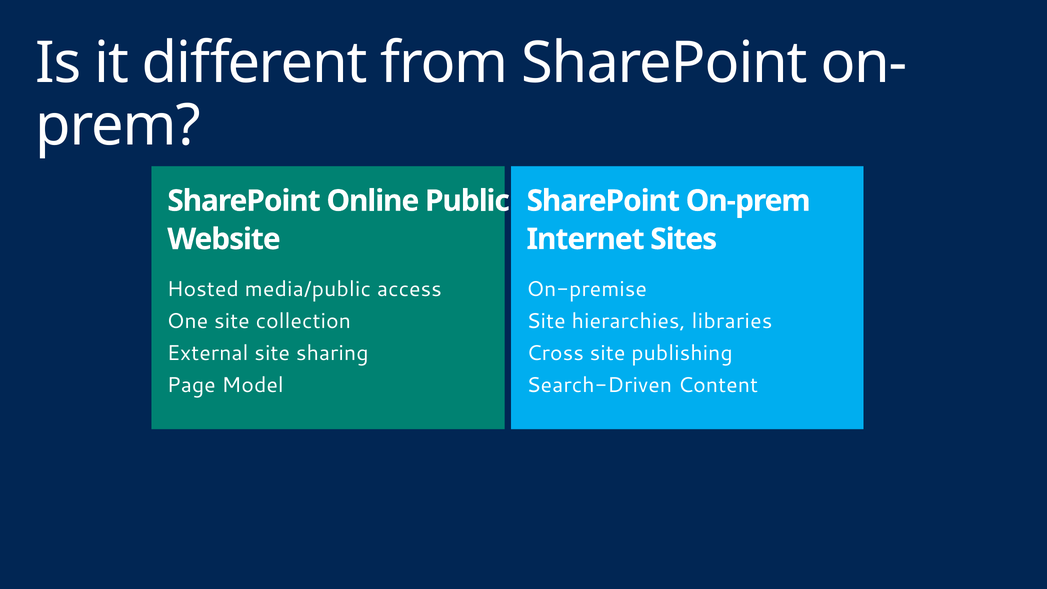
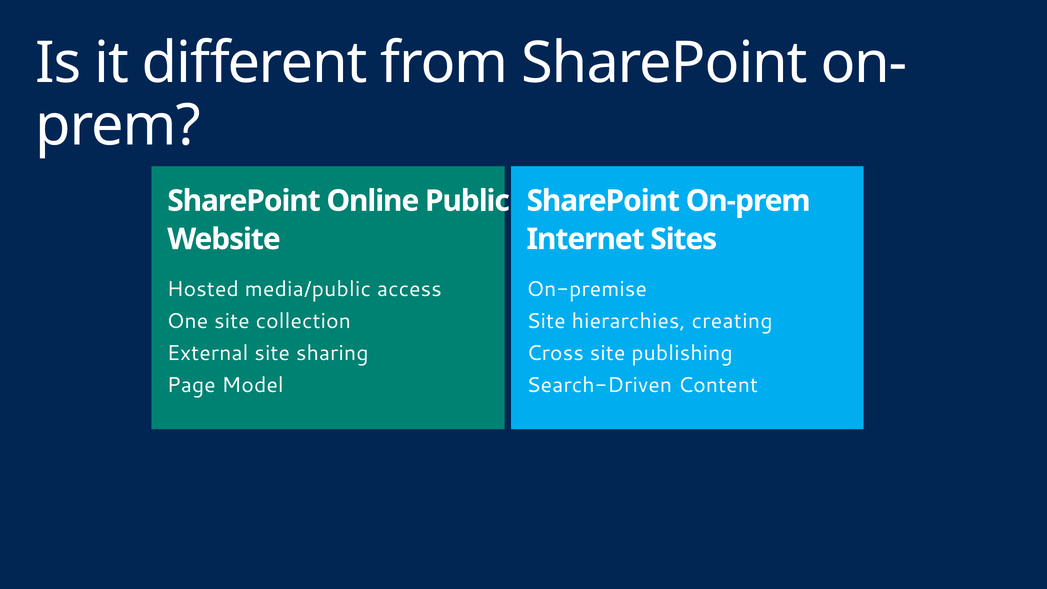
libraries: libraries -> creating
